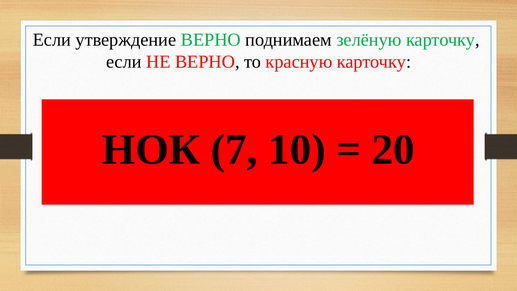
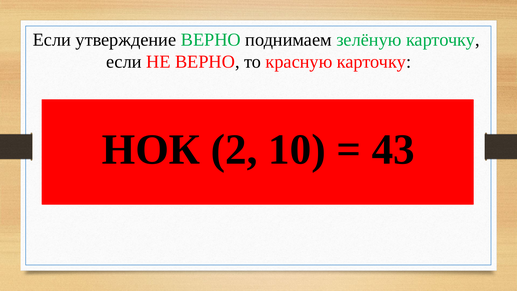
7: 7 -> 2
20: 20 -> 43
